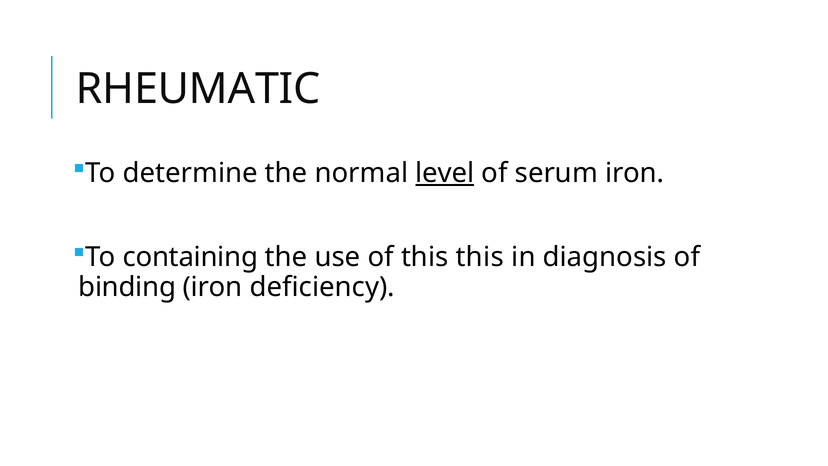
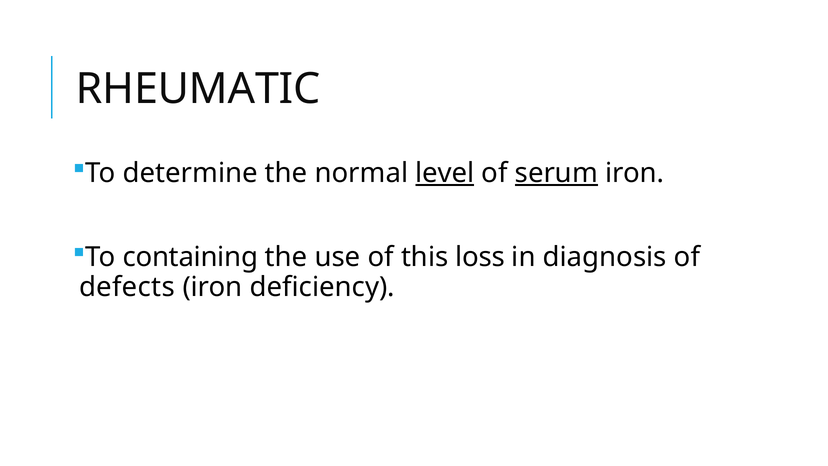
serum underline: none -> present
this this: this -> loss
binding: binding -> defects
